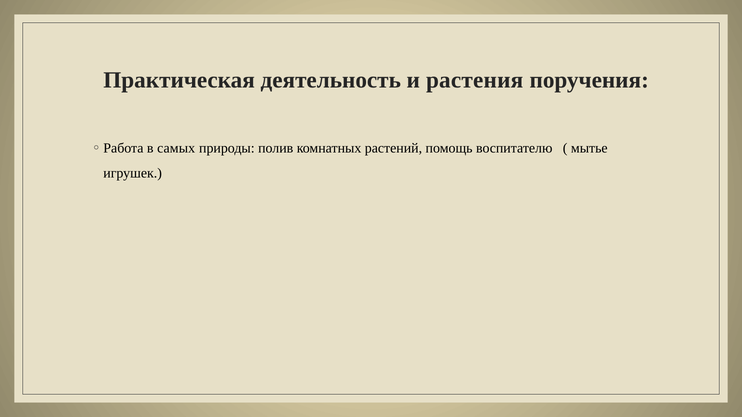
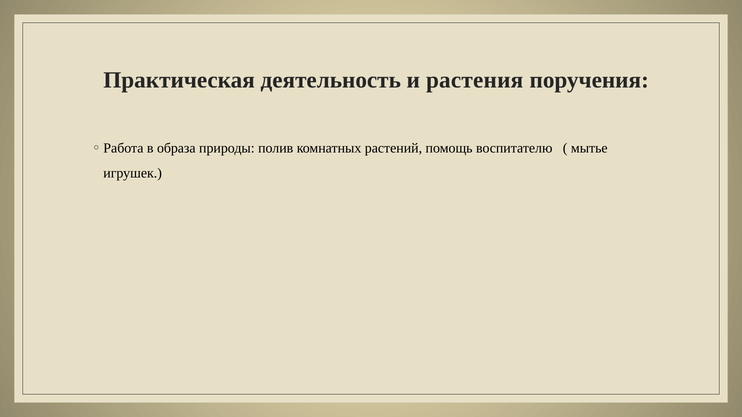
самых: самых -> образа
